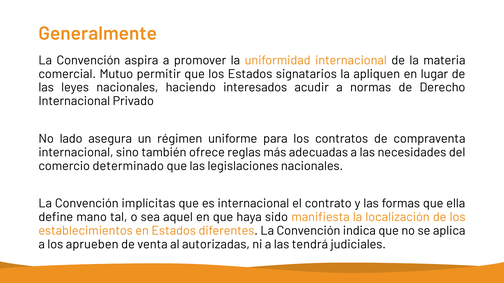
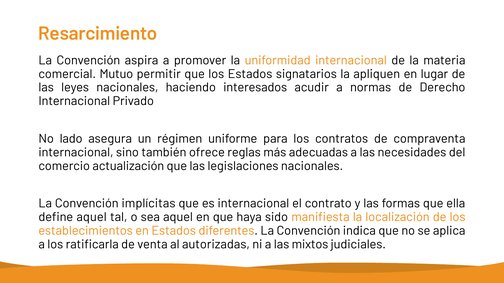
Generalmente: Generalmente -> Resarcimiento
determinado: determinado -> actualización
define mano: mano -> aquel
aprueben: aprueben -> ratificarla
tendrá: tendrá -> mixtos
